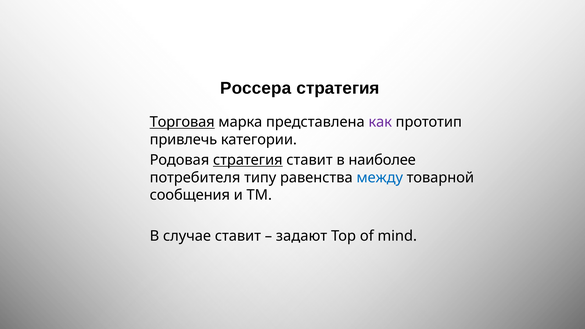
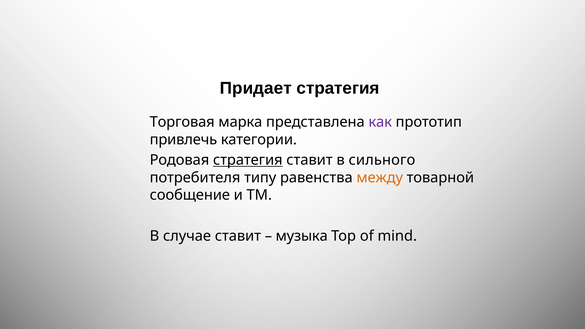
Россера: Россера -> Придает
Торговая underline: present -> none
наиболее: наиболее -> сильного
между colour: blue -> orange
сообщения: сообщения -> сообщение
задают: задают -> музыка
